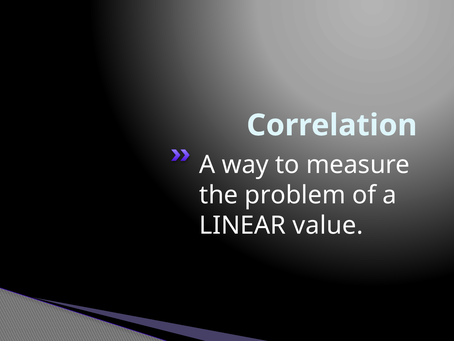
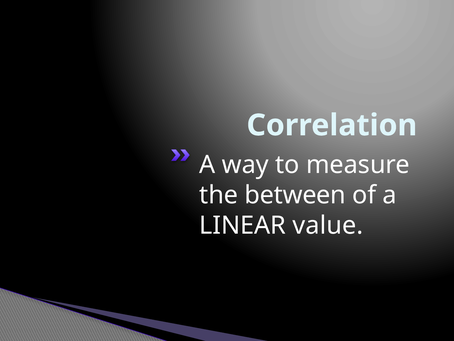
problem: problem -> between
